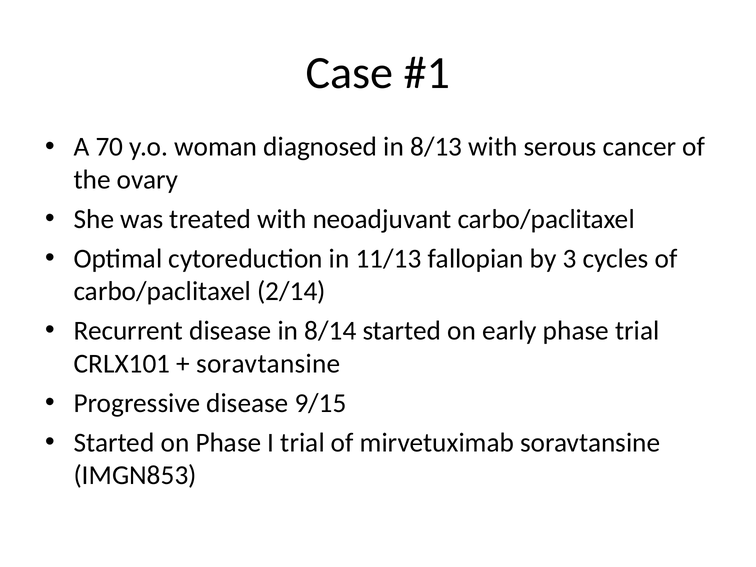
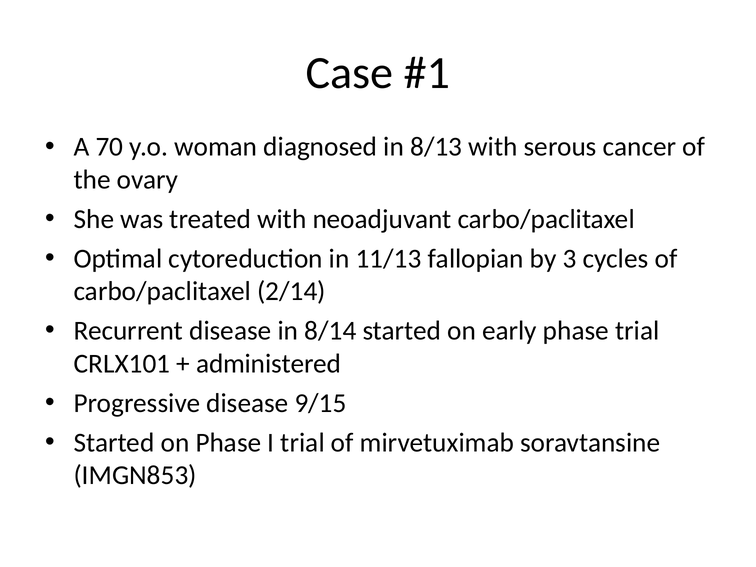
soravtansine at (268, 364): soravtansine -> administered
